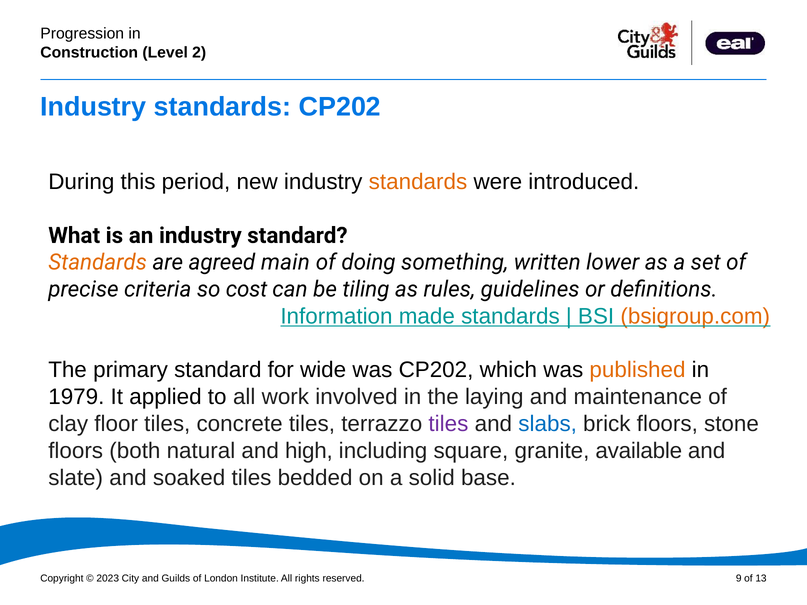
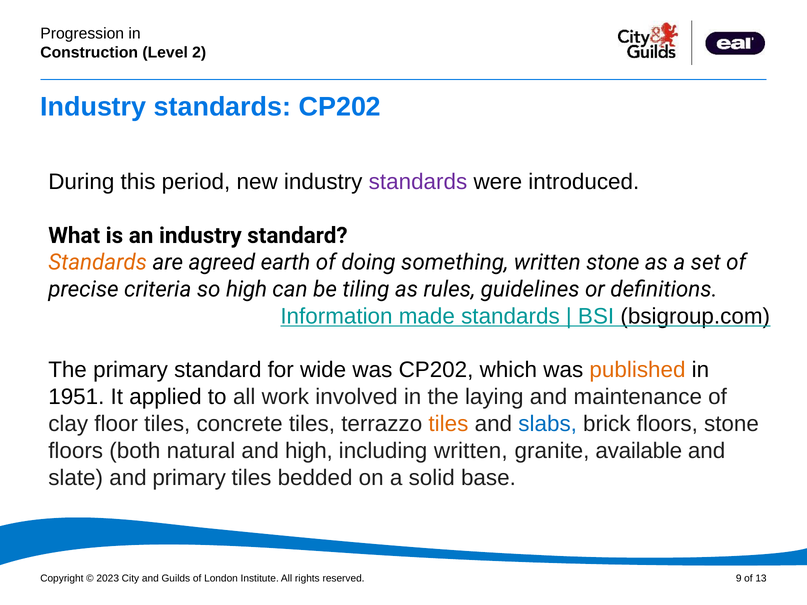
standards at (418, 182) colour: orange -> purple
main: main -> earth
written lower: lower -> stone
so cost: cost -> high
bsigroup.com colour: orange -> black
1979: 1979 -> 1951
tiles at (448, 424) colour: purple -> orange
including square: square -> written
and soaked: soaked -> primary
